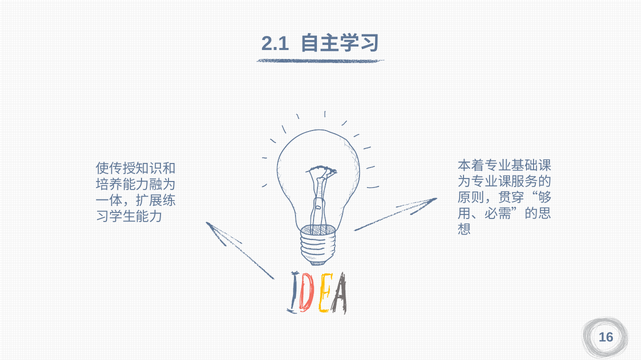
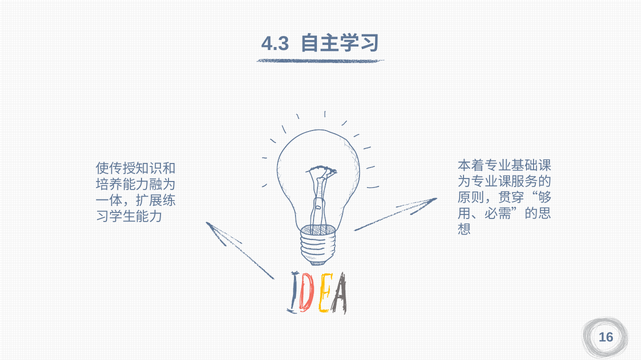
2.1: 2.1 -> 4.3
